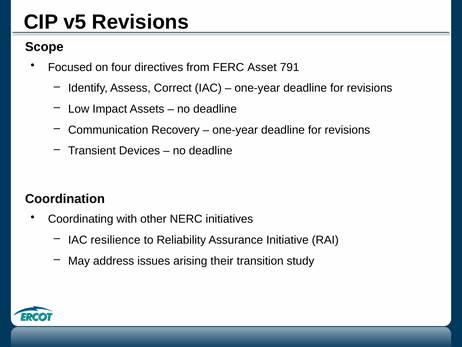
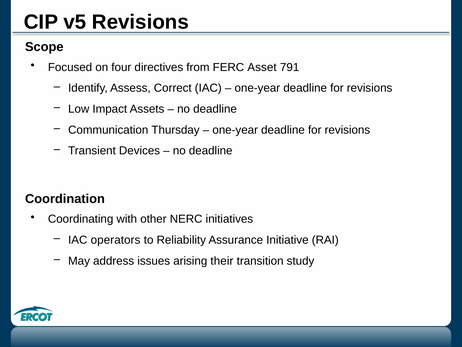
Recovery: Recovery -> Thursday
resilience: resilience -> operators
